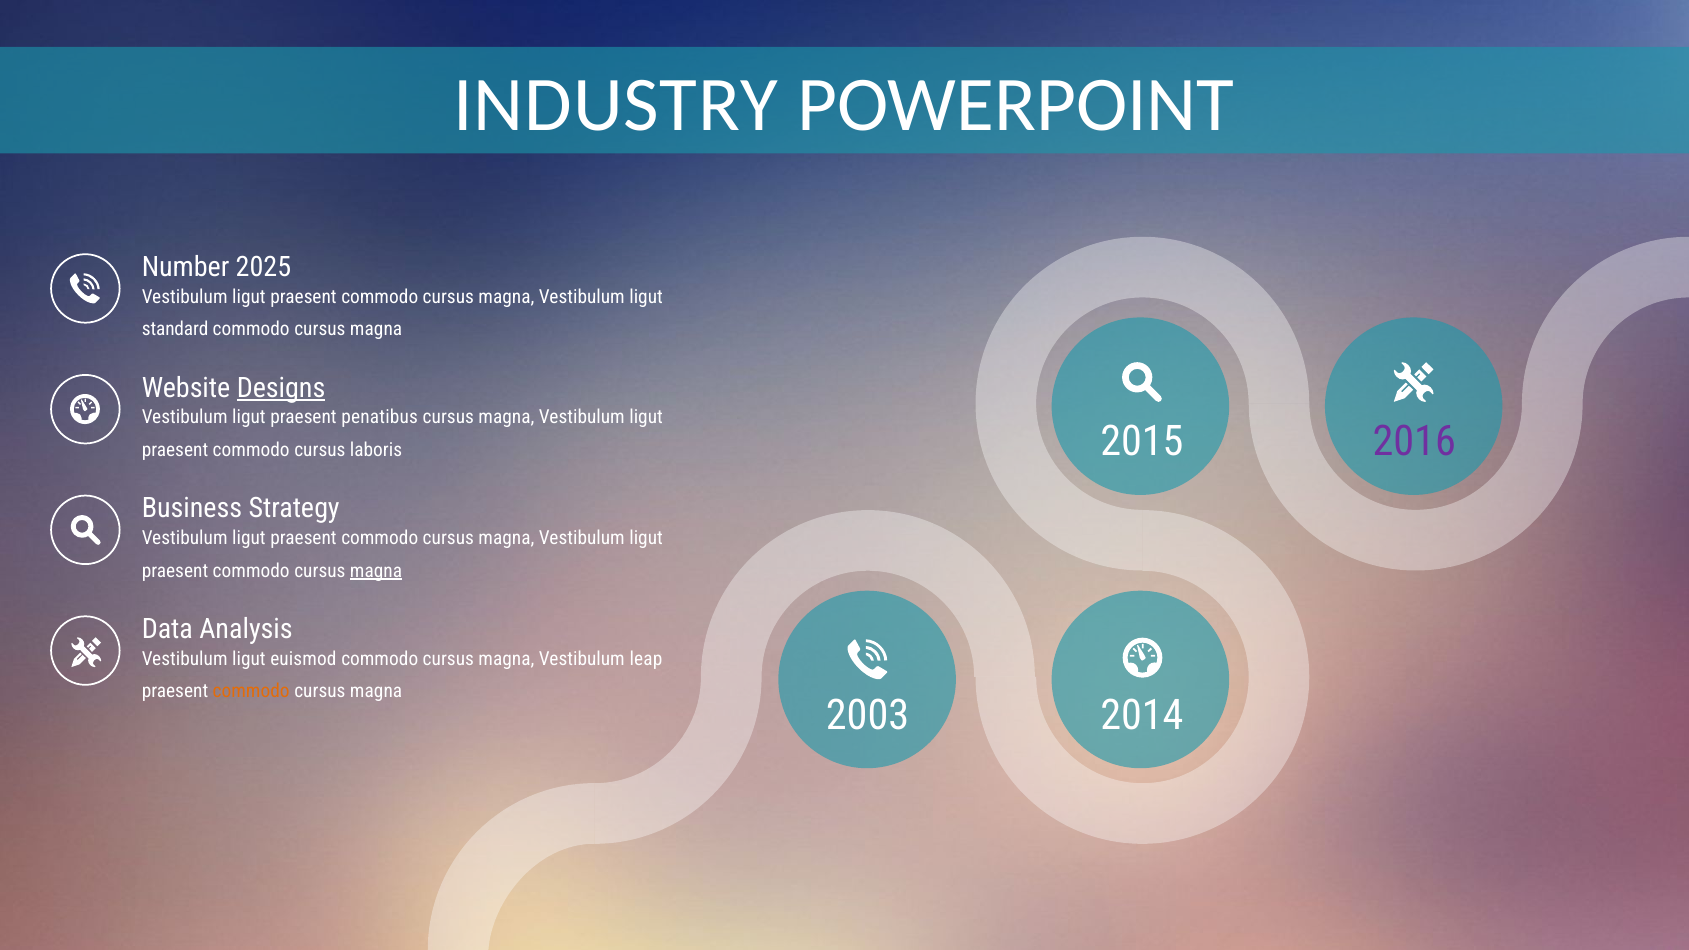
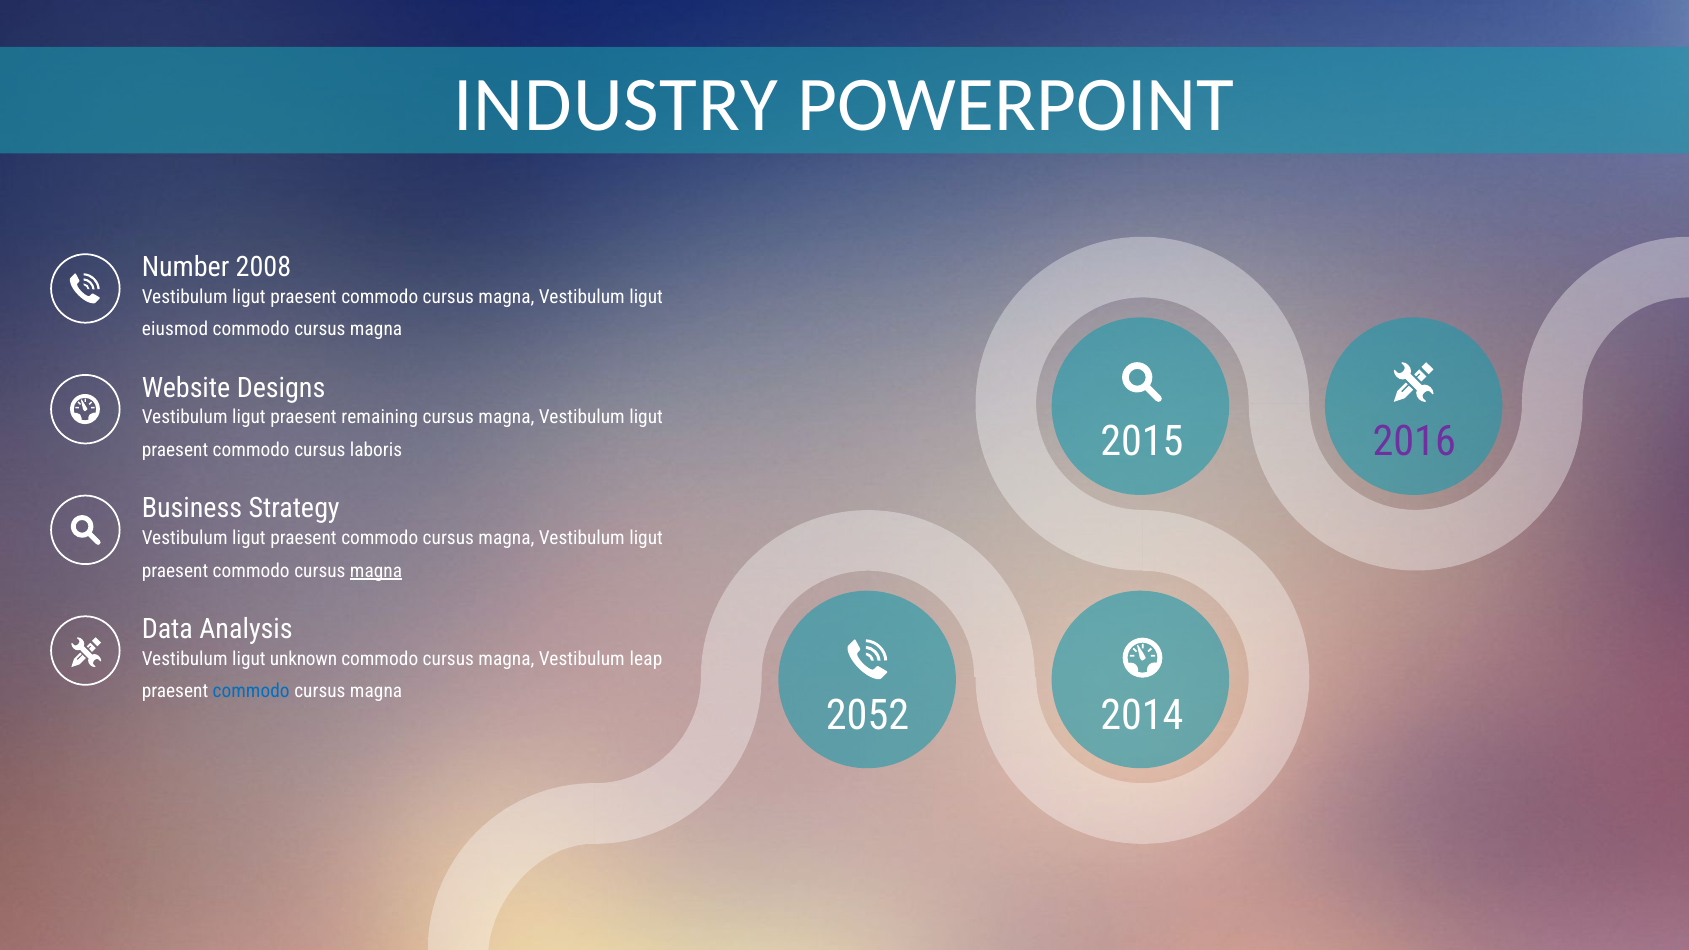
2025: 2025 -> 2008
standard: standard -> eiusmod
Designs underline: present -> none
penatibus: penatibus -> remaining
euismod: euismod -> unknown
commodo at (251, 691) colour: orange -> blue
2003: 2003 -> 2052
